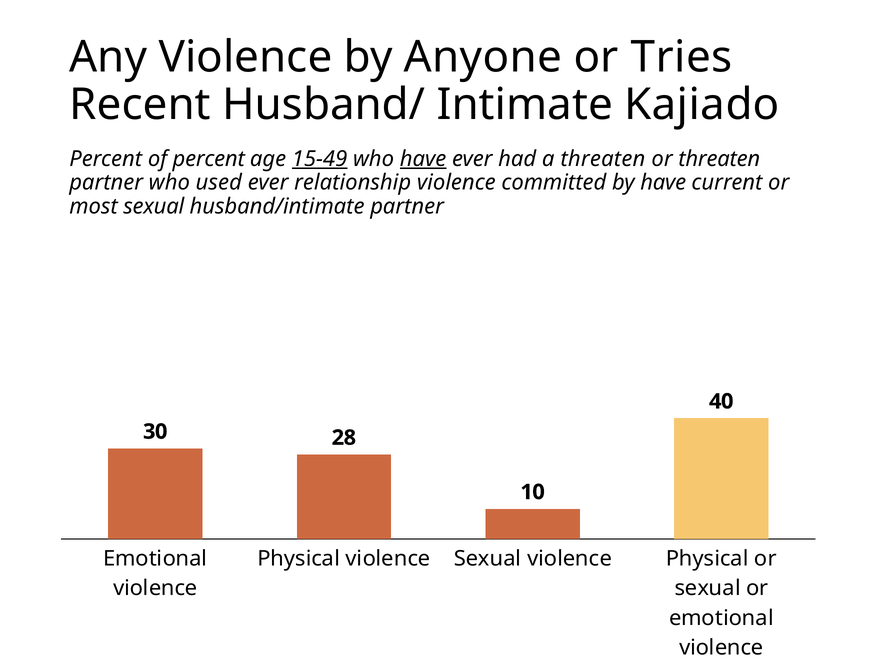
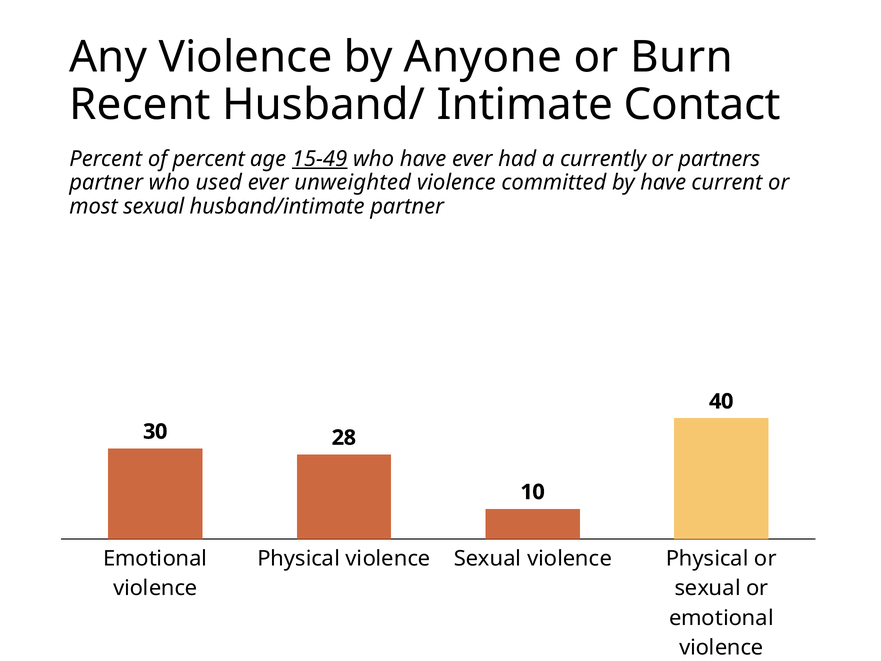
Tries: Tries -> Burn
Kajiado: Kajiado -> Contact
have at (423, 159) underline: present -> none
a threaten: threaten -> currently
or threaten: threaten -> partners
relationship: relationship -> unweighted
